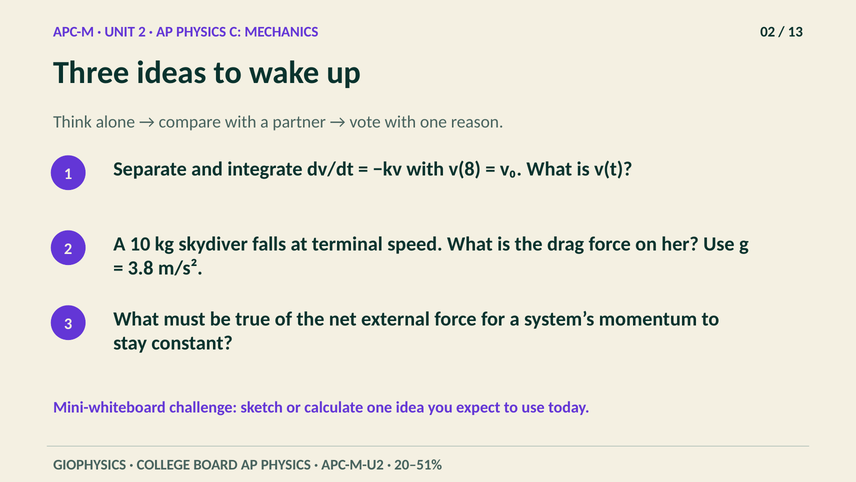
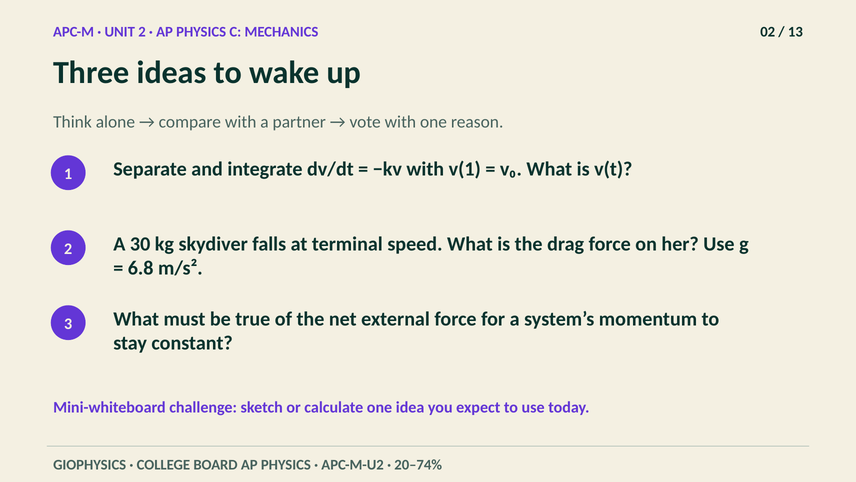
v(8: v(8 -> v(1
10: 10 -> 30
3.8: 3.8 -> 6.8
20–51%: 20–51% -> 20–74%
